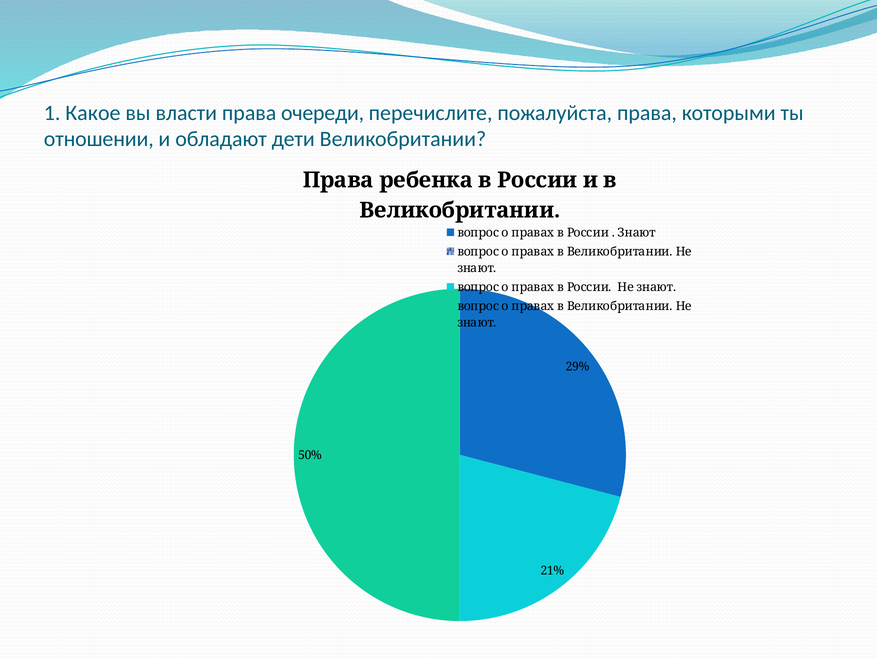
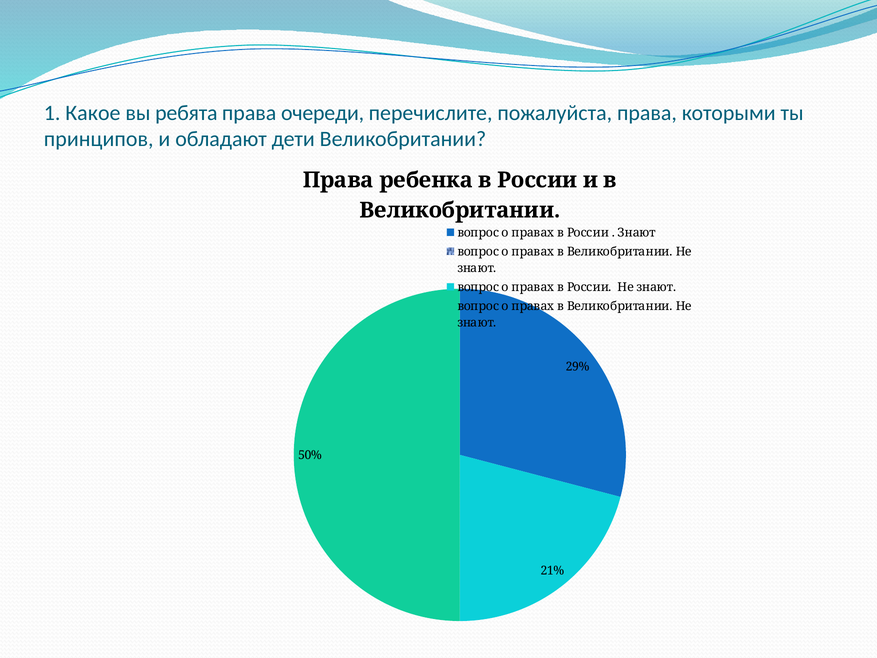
власти: власти -> ребята
отношении: отношении -> принципов
